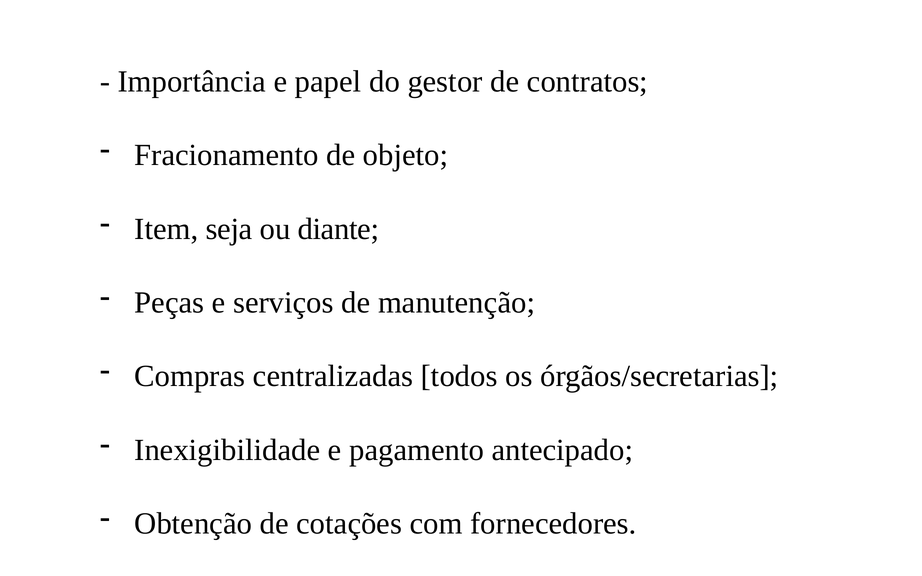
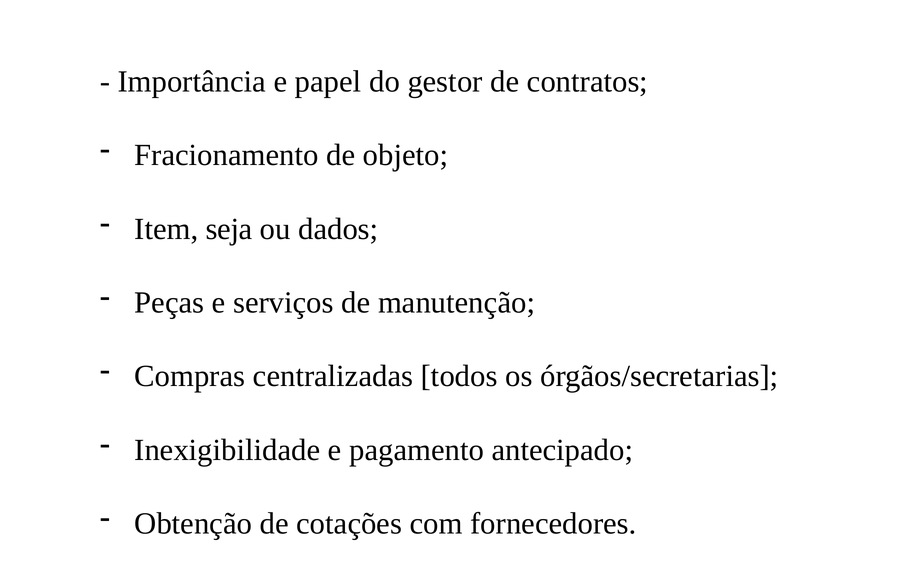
diante: diante -> dados
